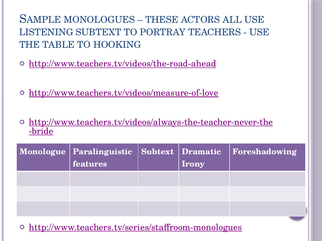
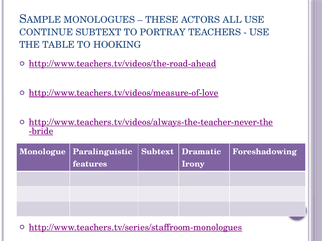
LISTENING: LISTENING -> CONTINUE
